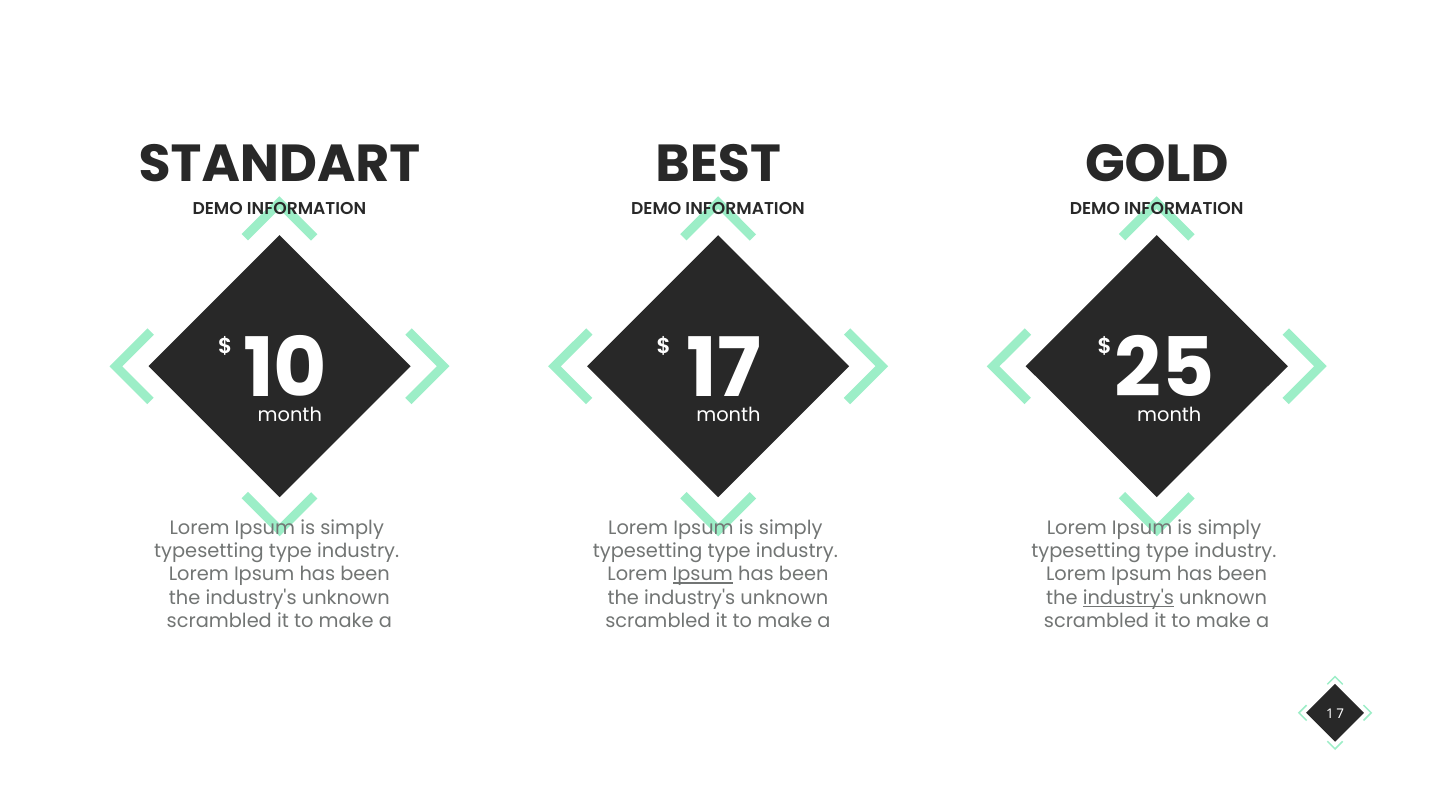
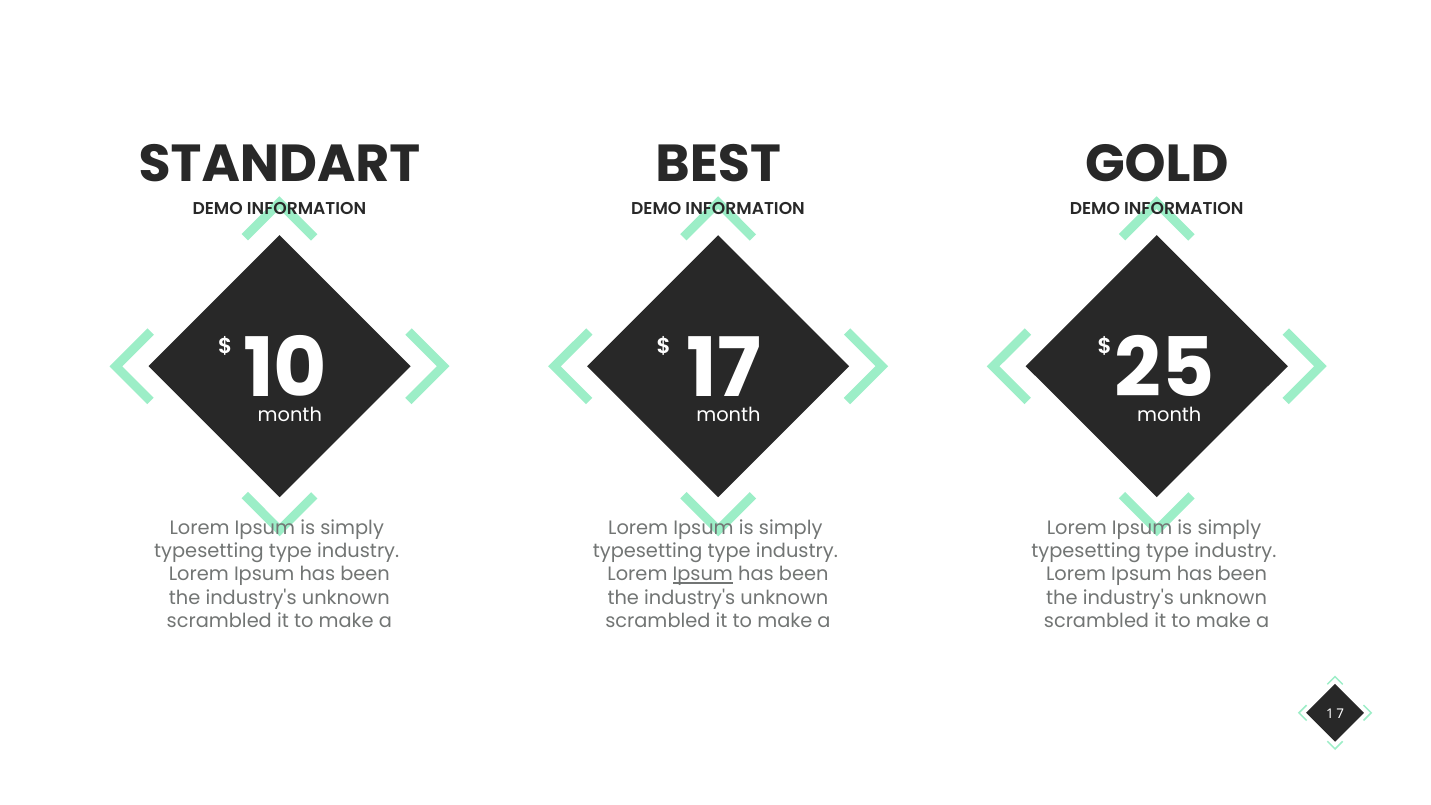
industry's at (1128, 598) underline: present -> none
